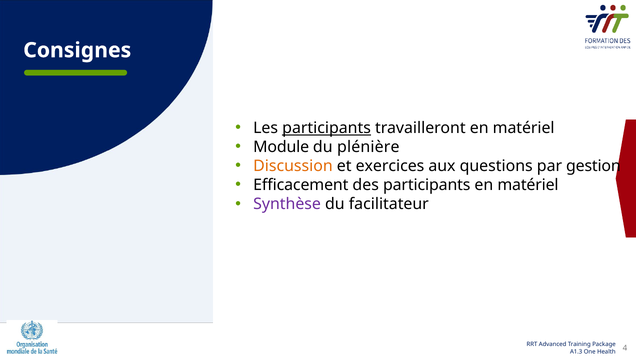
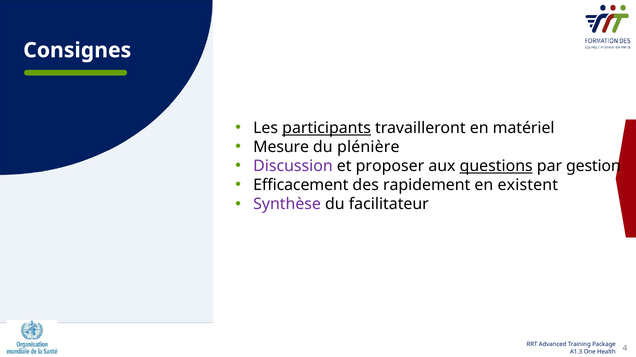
Module: Module -> Mesure
Discussion colour: orange -> purple
exercices: exercices -> proposer
questions underline: none -> present
des participants: participants -> rapidement
matériel at (528, 185): matériel -> existent
